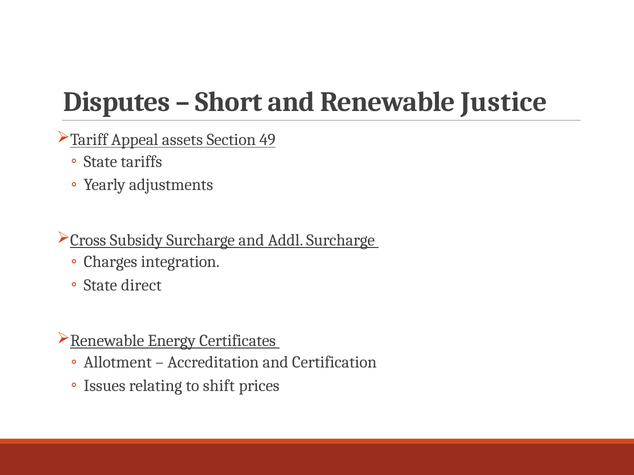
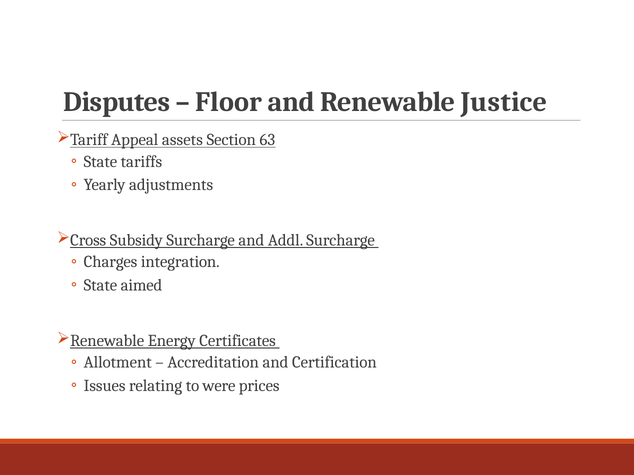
Short: Short -> Floor
49: 49 -> 63
direct: direct -> aimed
shift: shift -> were
